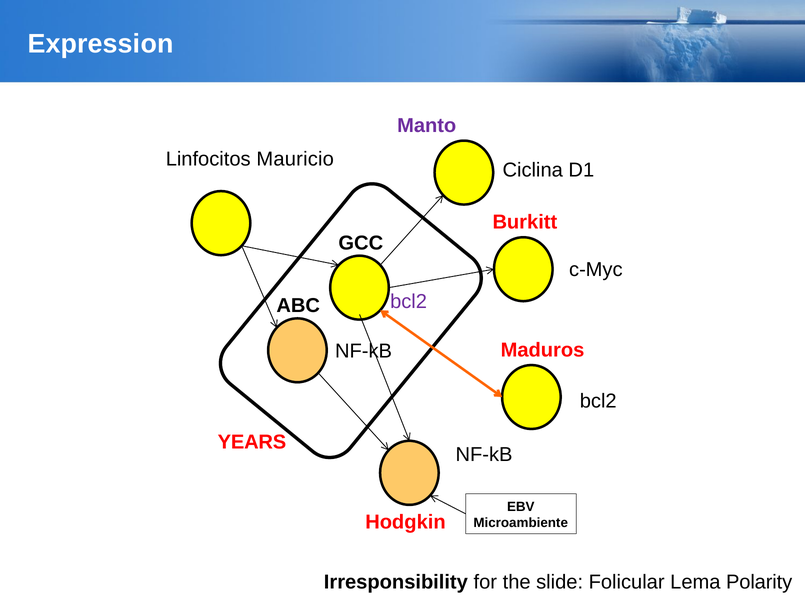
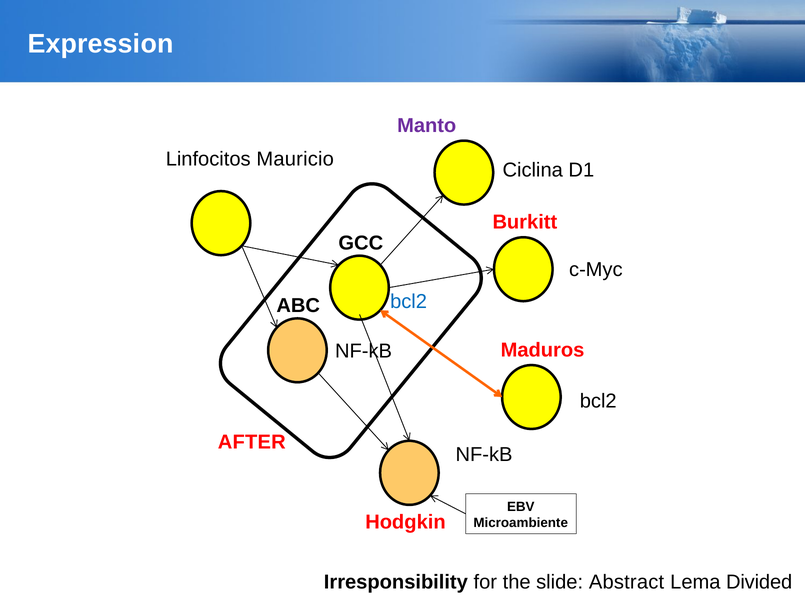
bcl2 at (409, 302) colour: purple -> blue
YEARS: YEARS -> AFTER
Folicular: Folicular -> Abstract
Polarity: Polarity -> Divided
